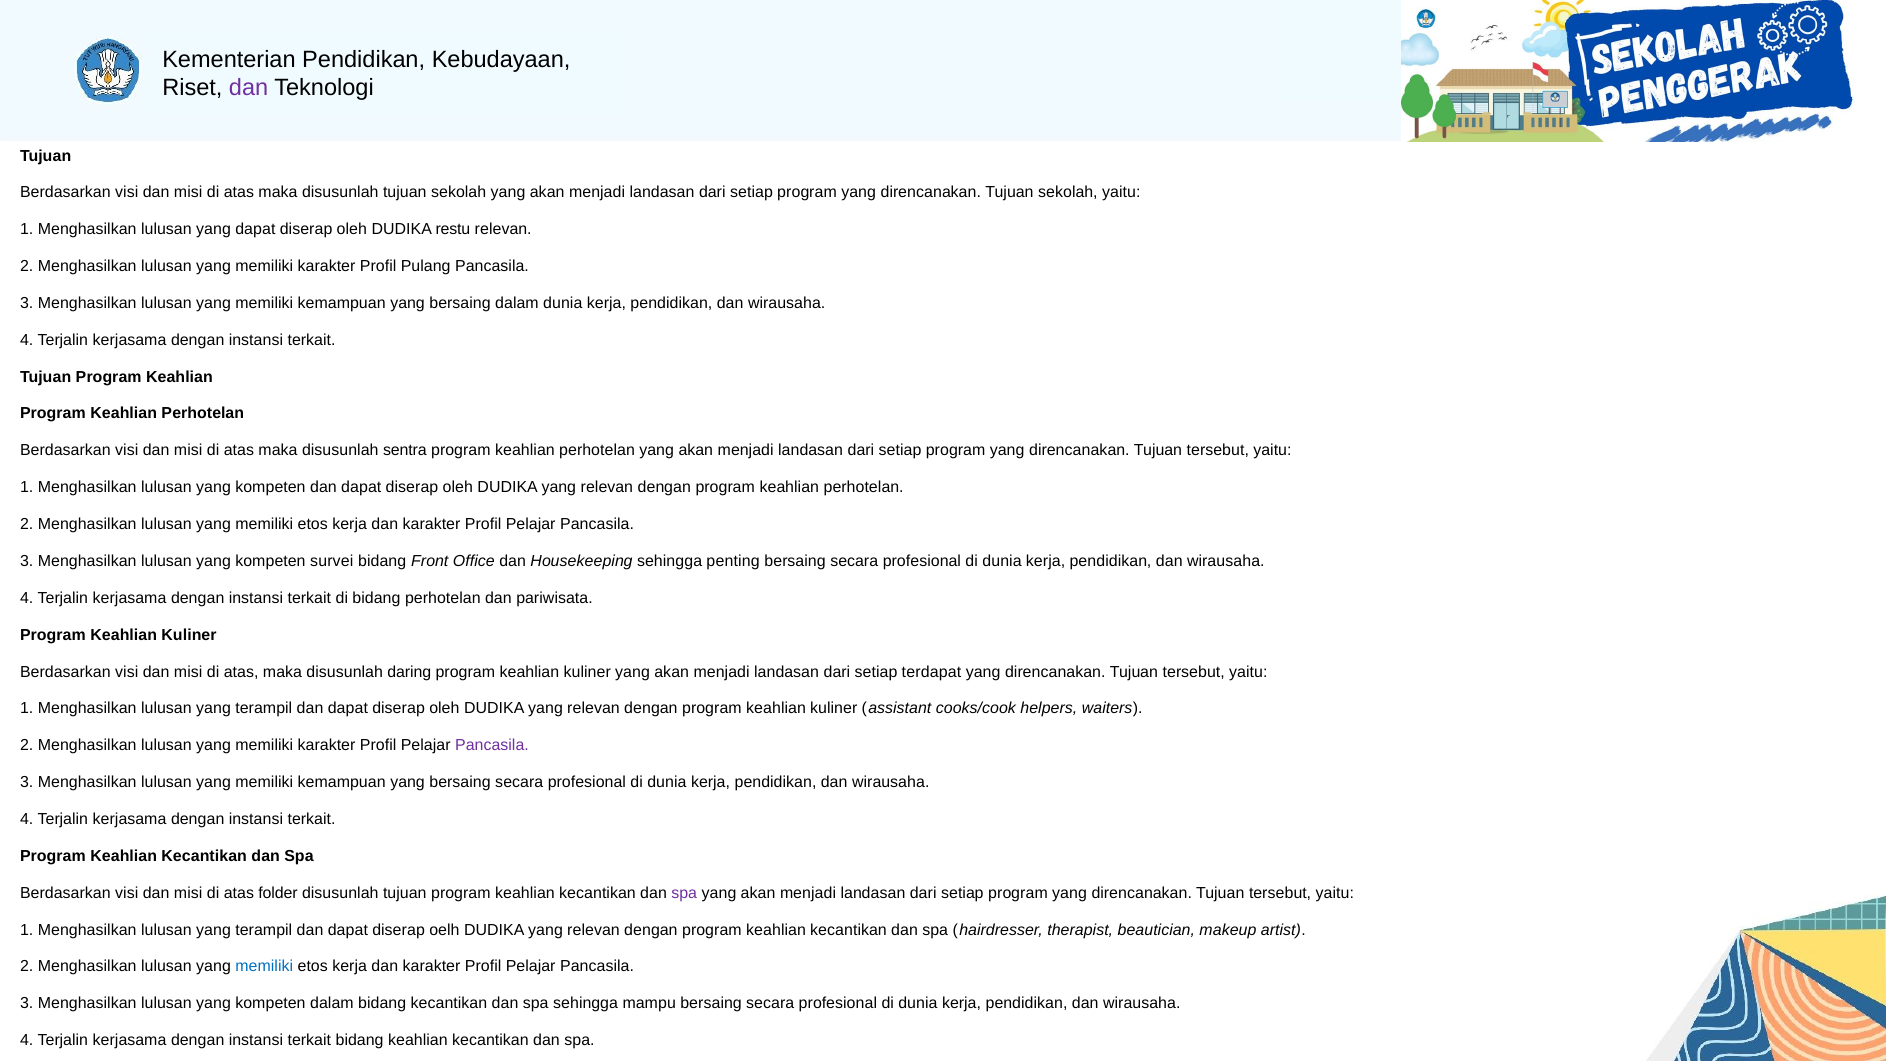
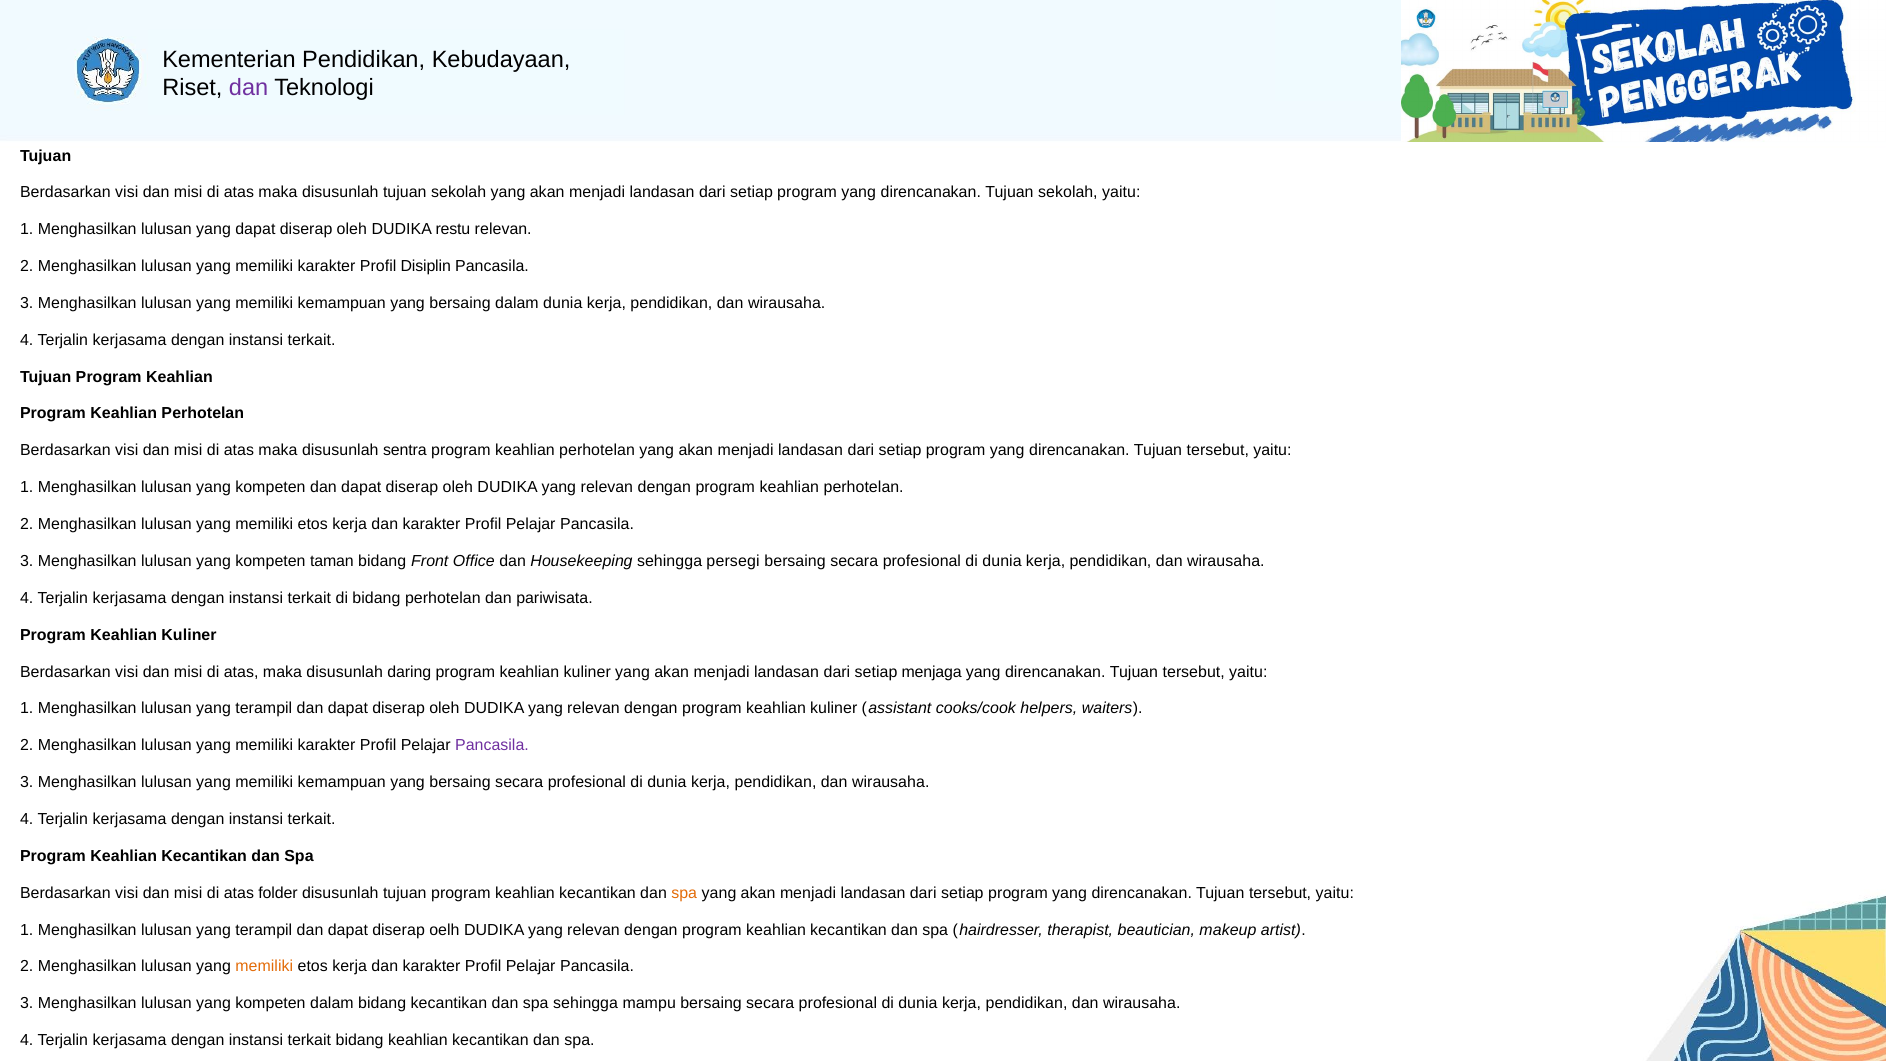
Pulang: Pulang -> Disiplin
survei: survei -> taman
penting: penting -> persegi
terdapat: terdapat -> menjaga
spa at (684, 893) colour: purple -> orange
memiliki at (264, 967) colour: blue -> orange
